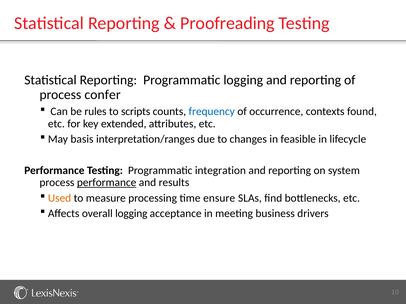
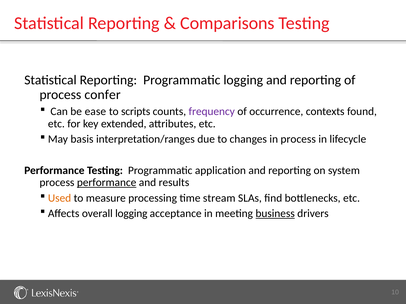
Proofreading: Proofreading -> Comparisons
rules: rules -> ease
frequency colour: blue -> purple
in feasible: feasible -> process
integration: integration -> application
ensure: ensure -> stream
business underline: none -> present
